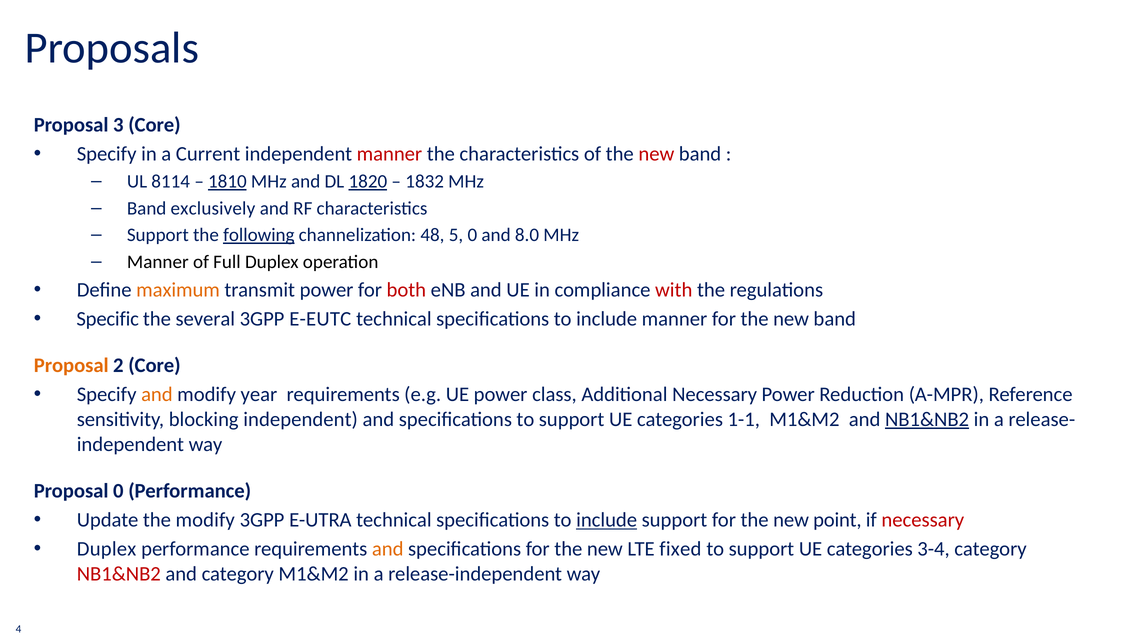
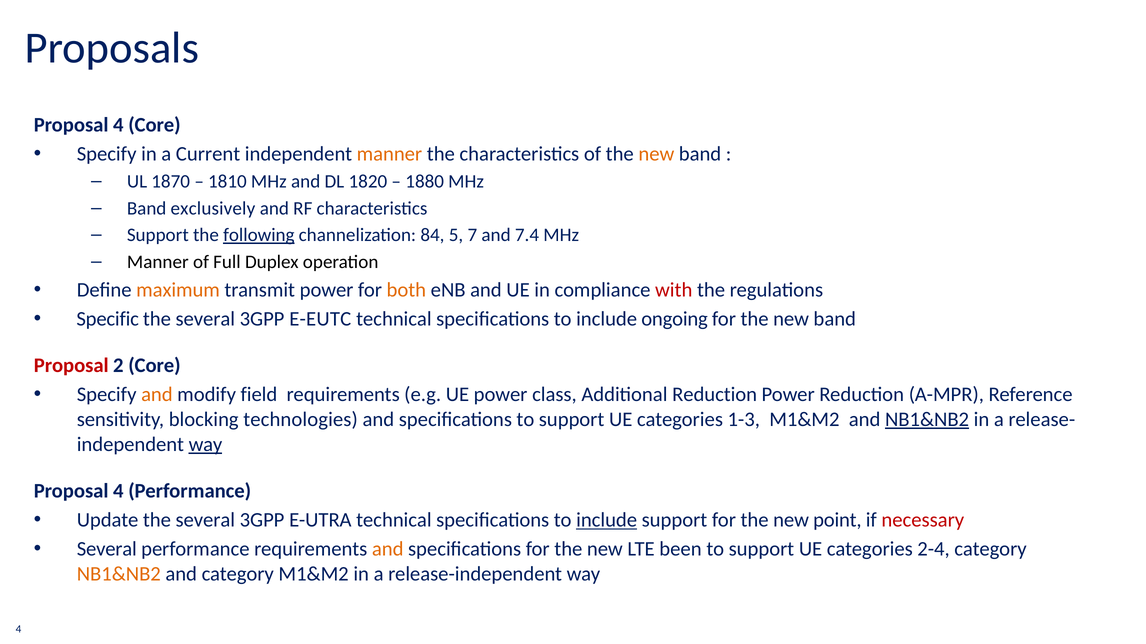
3 at (118, 125): 3 -> 4
manner at (389, 154) colour: red -> orange
new at (656, 154) colour: red -> orange
8114: 8114 -> 1870
1810 underline: present -> none
1820 underline: present -> none
1832: 1832 -> 1880
48: 48 -> 84
5 0: 0 -> 7
8.0: 8.0 -> 7.4
both colour: red -> orange
include manner: manner -> ongoing
Proposal at (71, 366) colour: orange -> red
year: year -> field
Additional Necessary: Necessary -> Reduction
blocking independent: independent -> technologies
1-1: 1-1 -> 1-3
way at (205, 445) underline: none -> present
0 at (118, 492): 0 -> 4
Update the modify: modify -> several
Duplex at (107, 550): Duplex -> Several
fixed: fixed -> been
3-4: 3-4 -> 2-4
NB1&NB2 at (119, 574) colour: red -> orange
